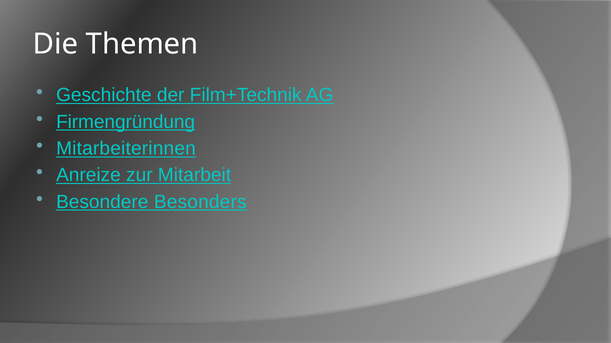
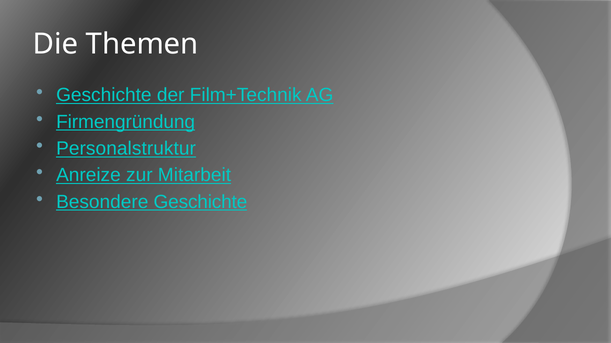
Mitarbeiterinnen: Mitarbeiterinnen -> Personalstruktur
Besondere Besonders: Besonders -> Geschichte
